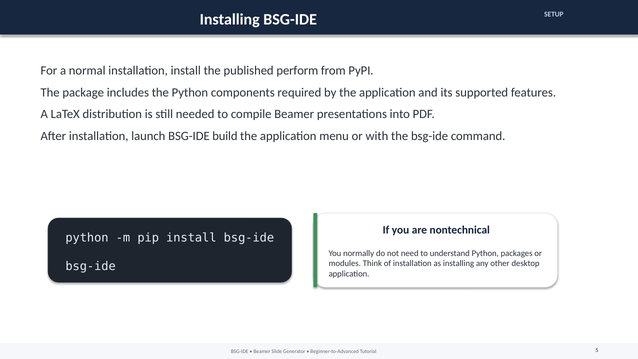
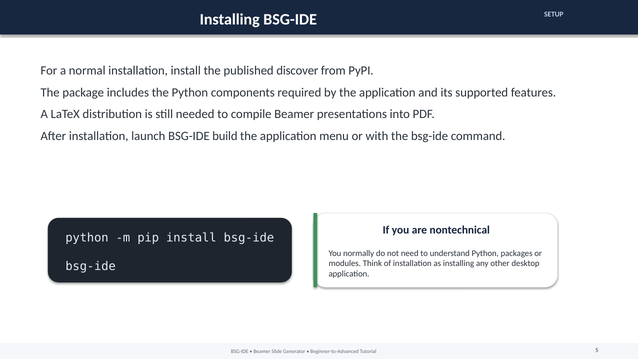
perform: perform -> discover
